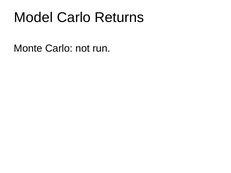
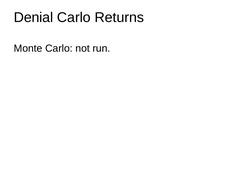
Model: Model -> Denial
